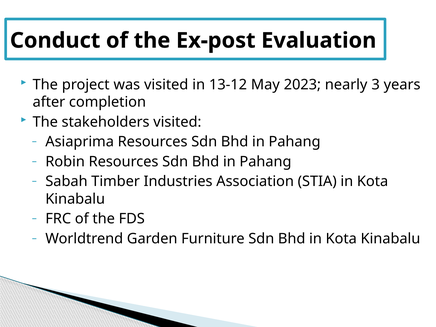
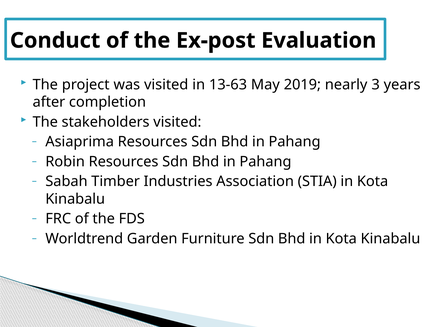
13-12: 13-12 -> 13-63
2023: 2023 -> 2019
